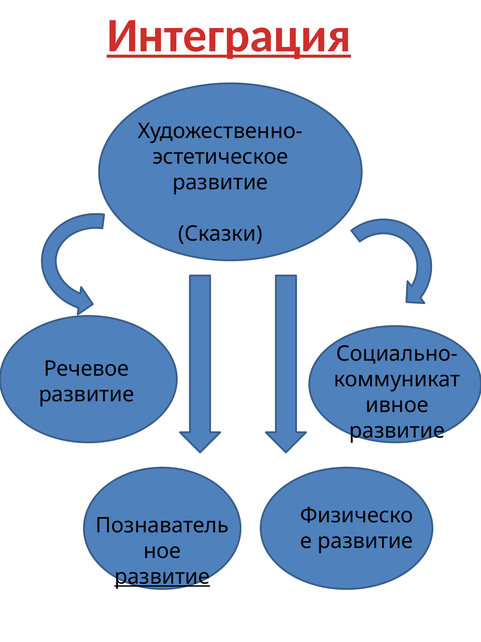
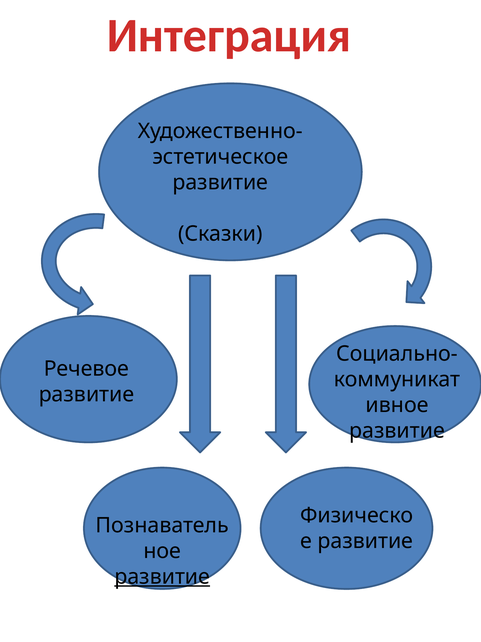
Интеграция underline: present -> none
